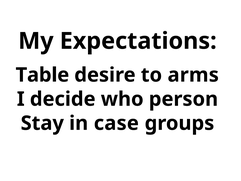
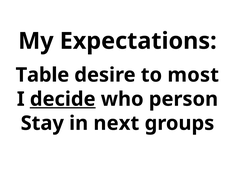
arms: arms -> most
decide underline: none -> present
case: case -> next
